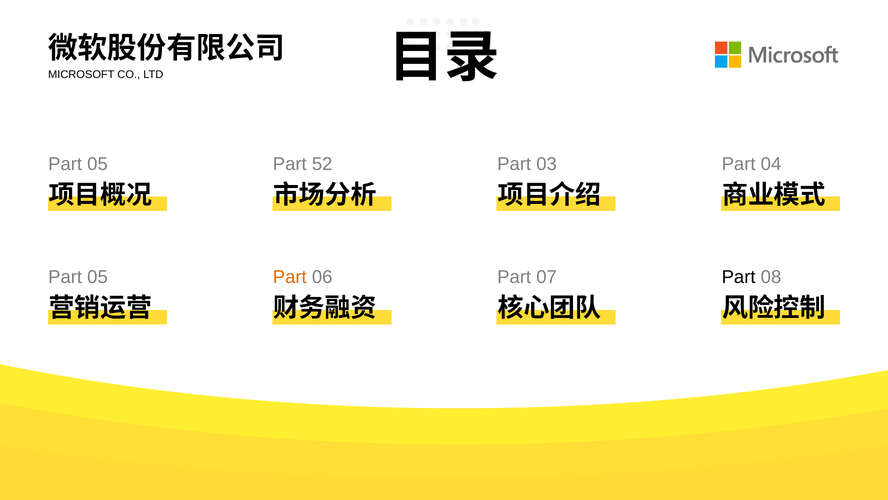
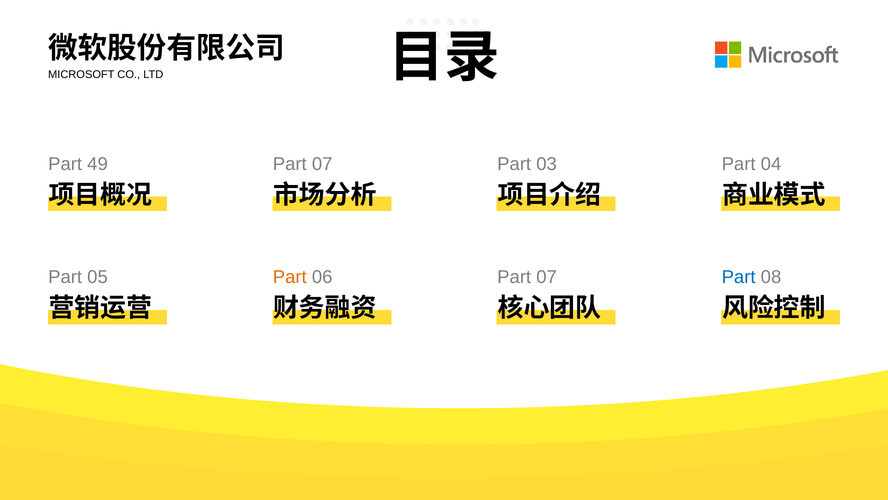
05 at (98, 164): 05 -> 49
52 at (322, 164): 52 -> 07
Part at (739, 277) colour: black -> blue
